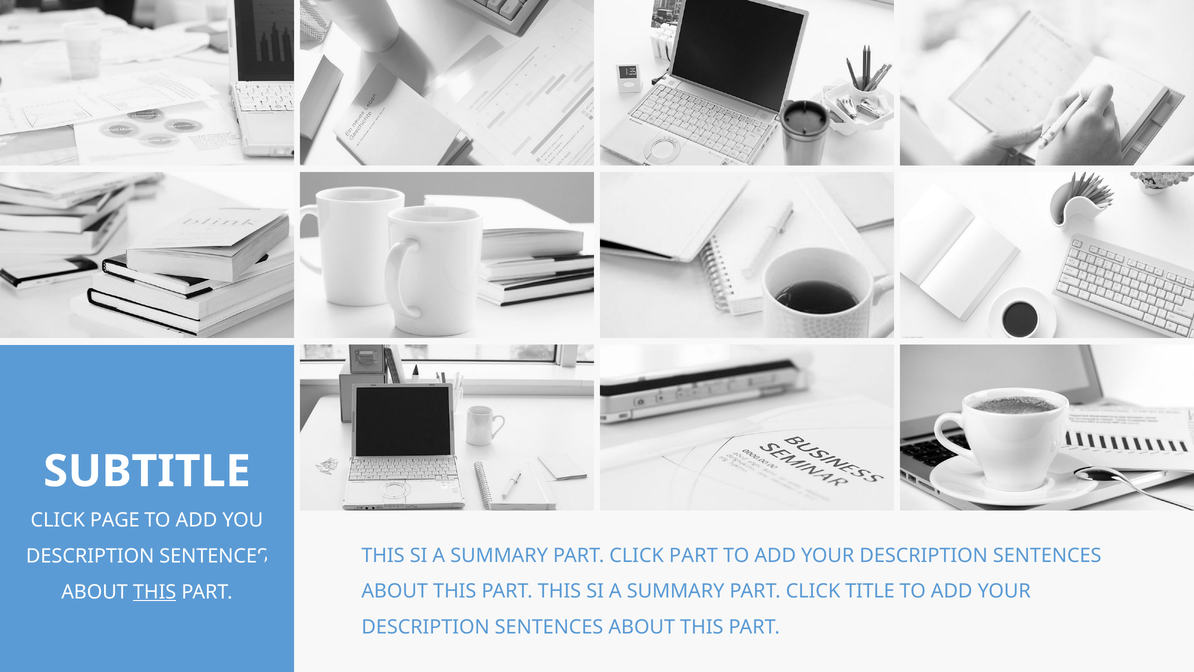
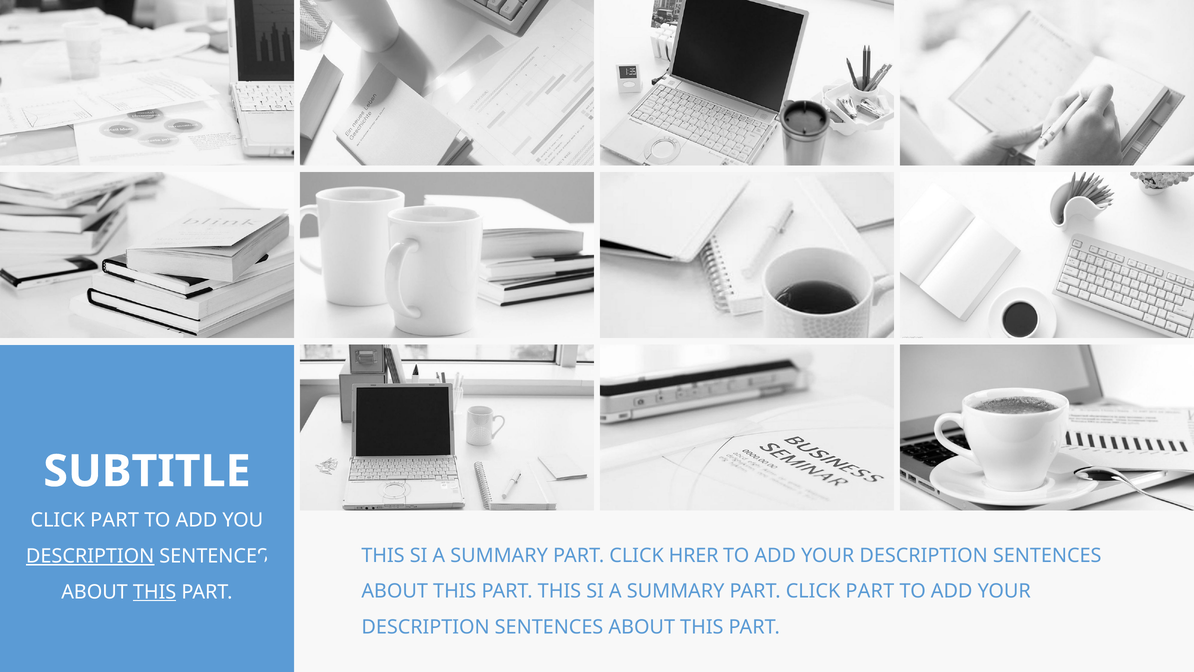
PAGE at (115, 520): PAGE -> PART
CLICK PART: PART -> HRER
DESCRIPTION at (90, 556) underline: none -> present
PART CLICK TITLE: TITLE -> PART
